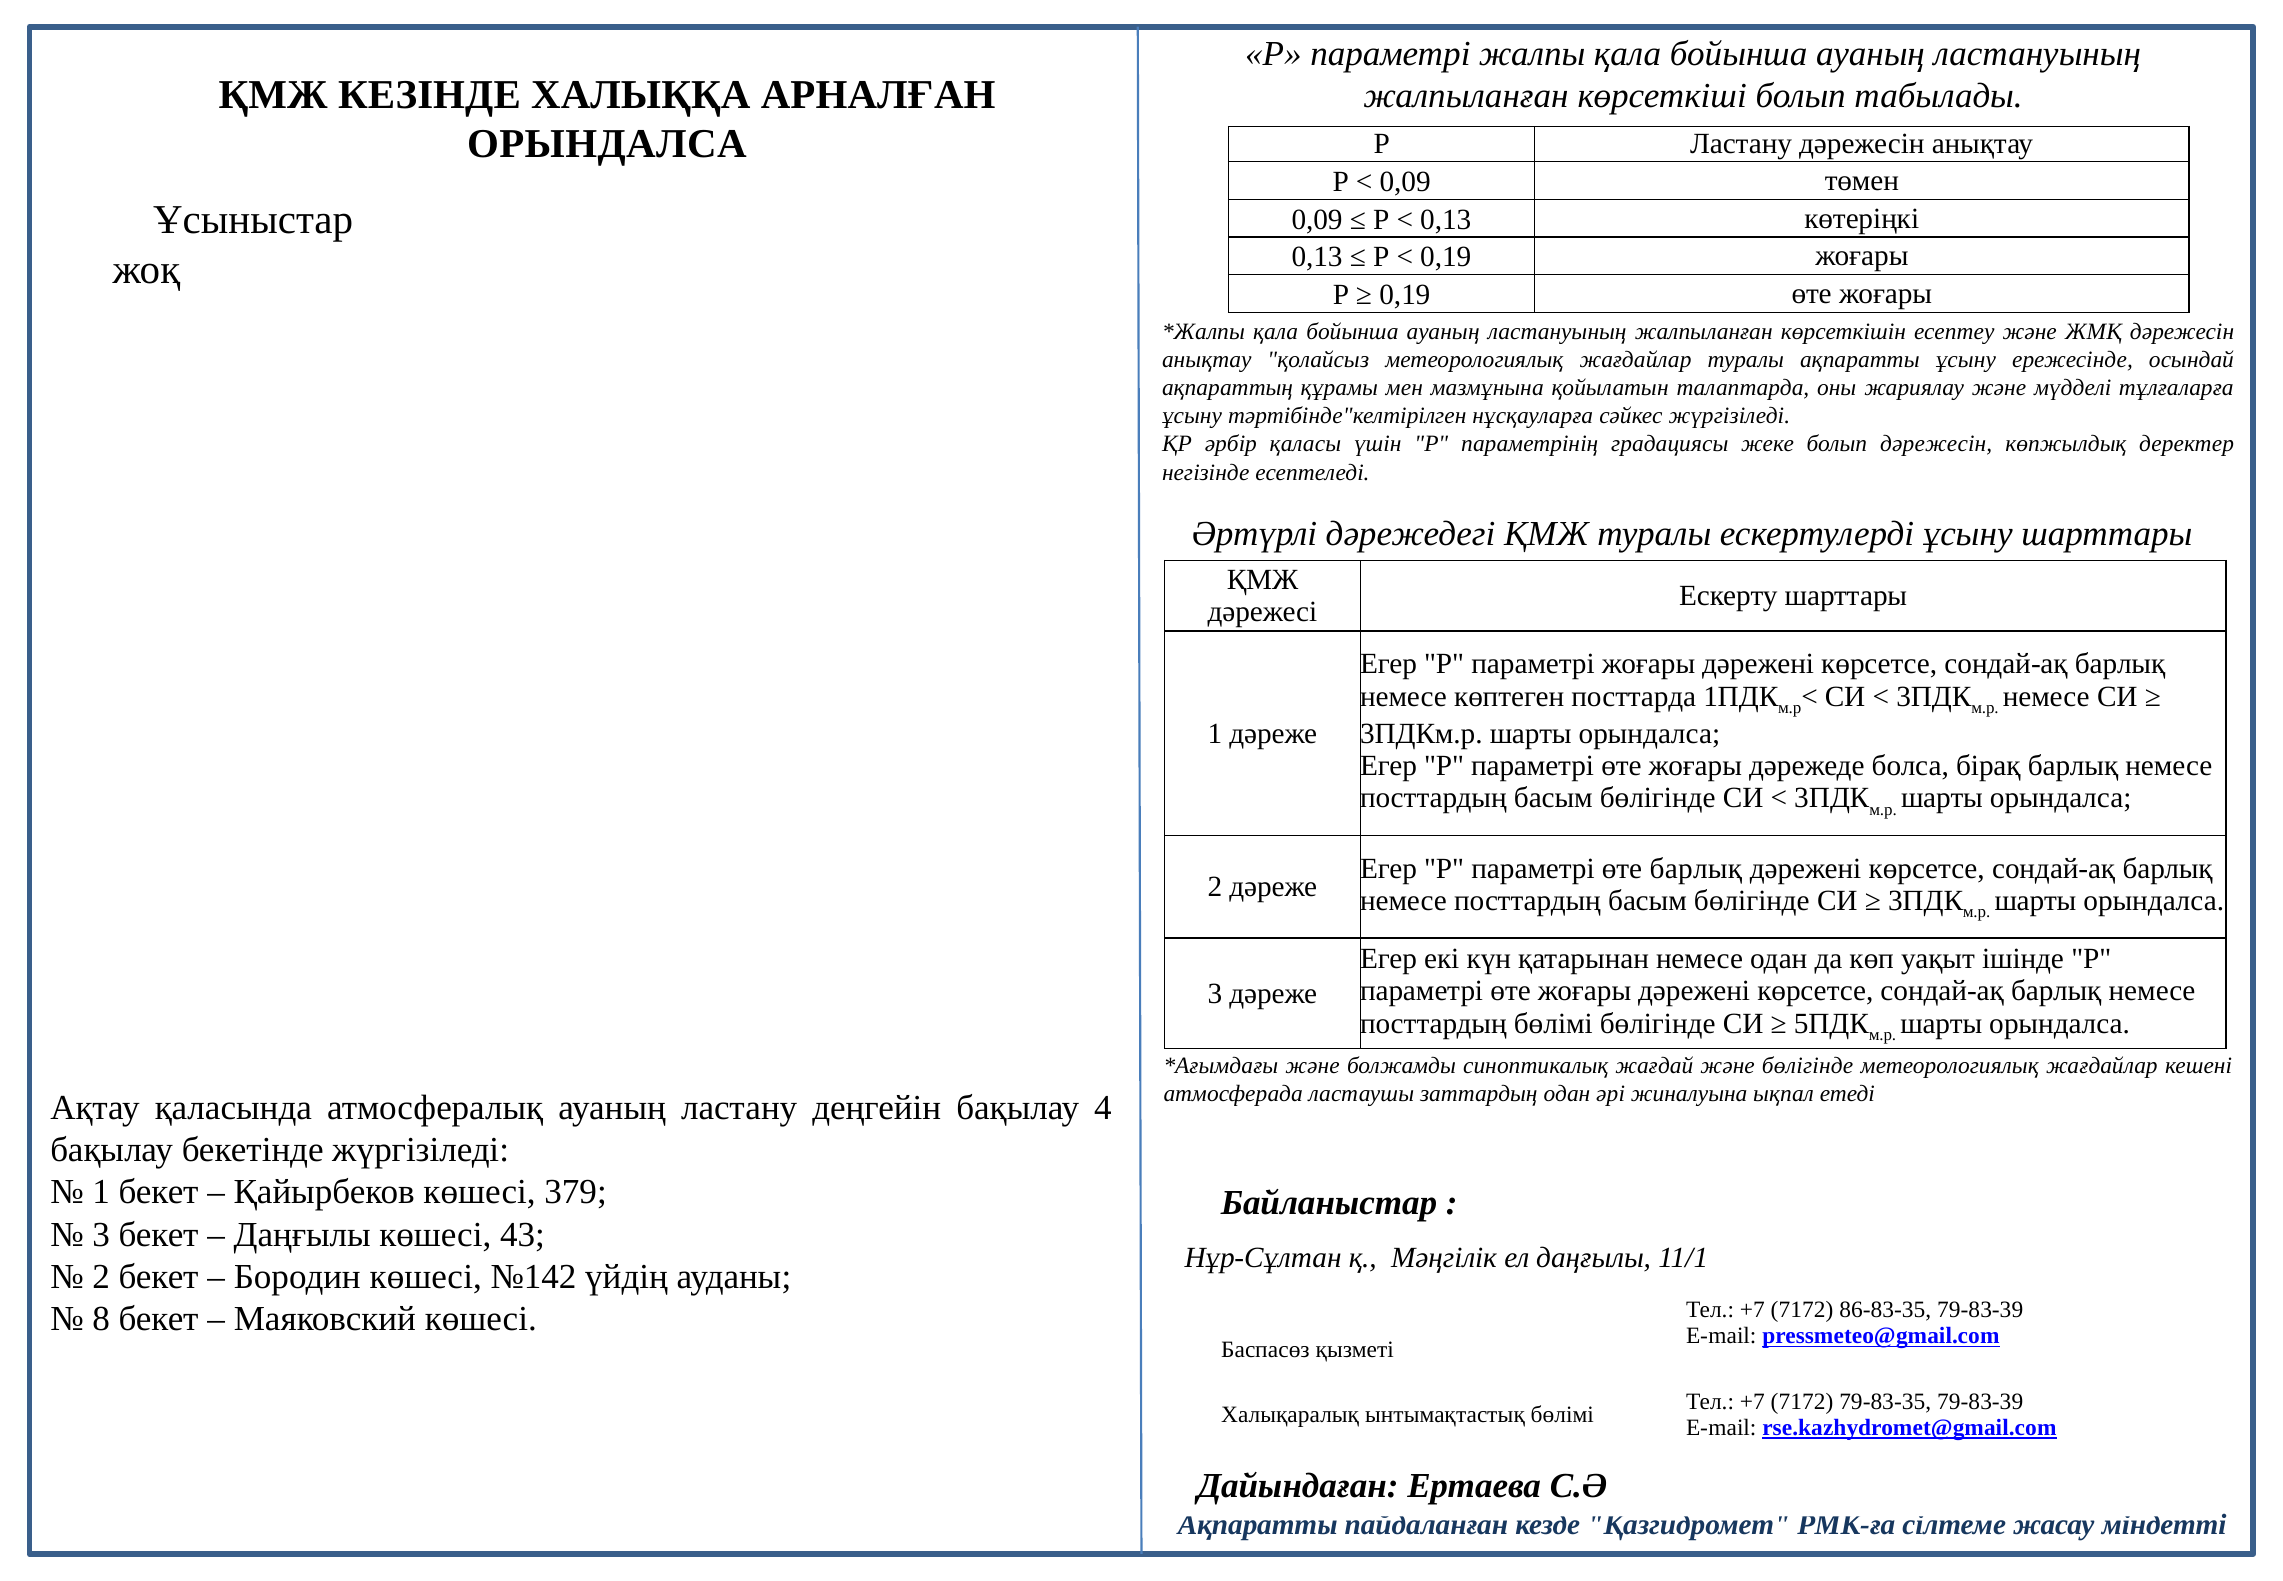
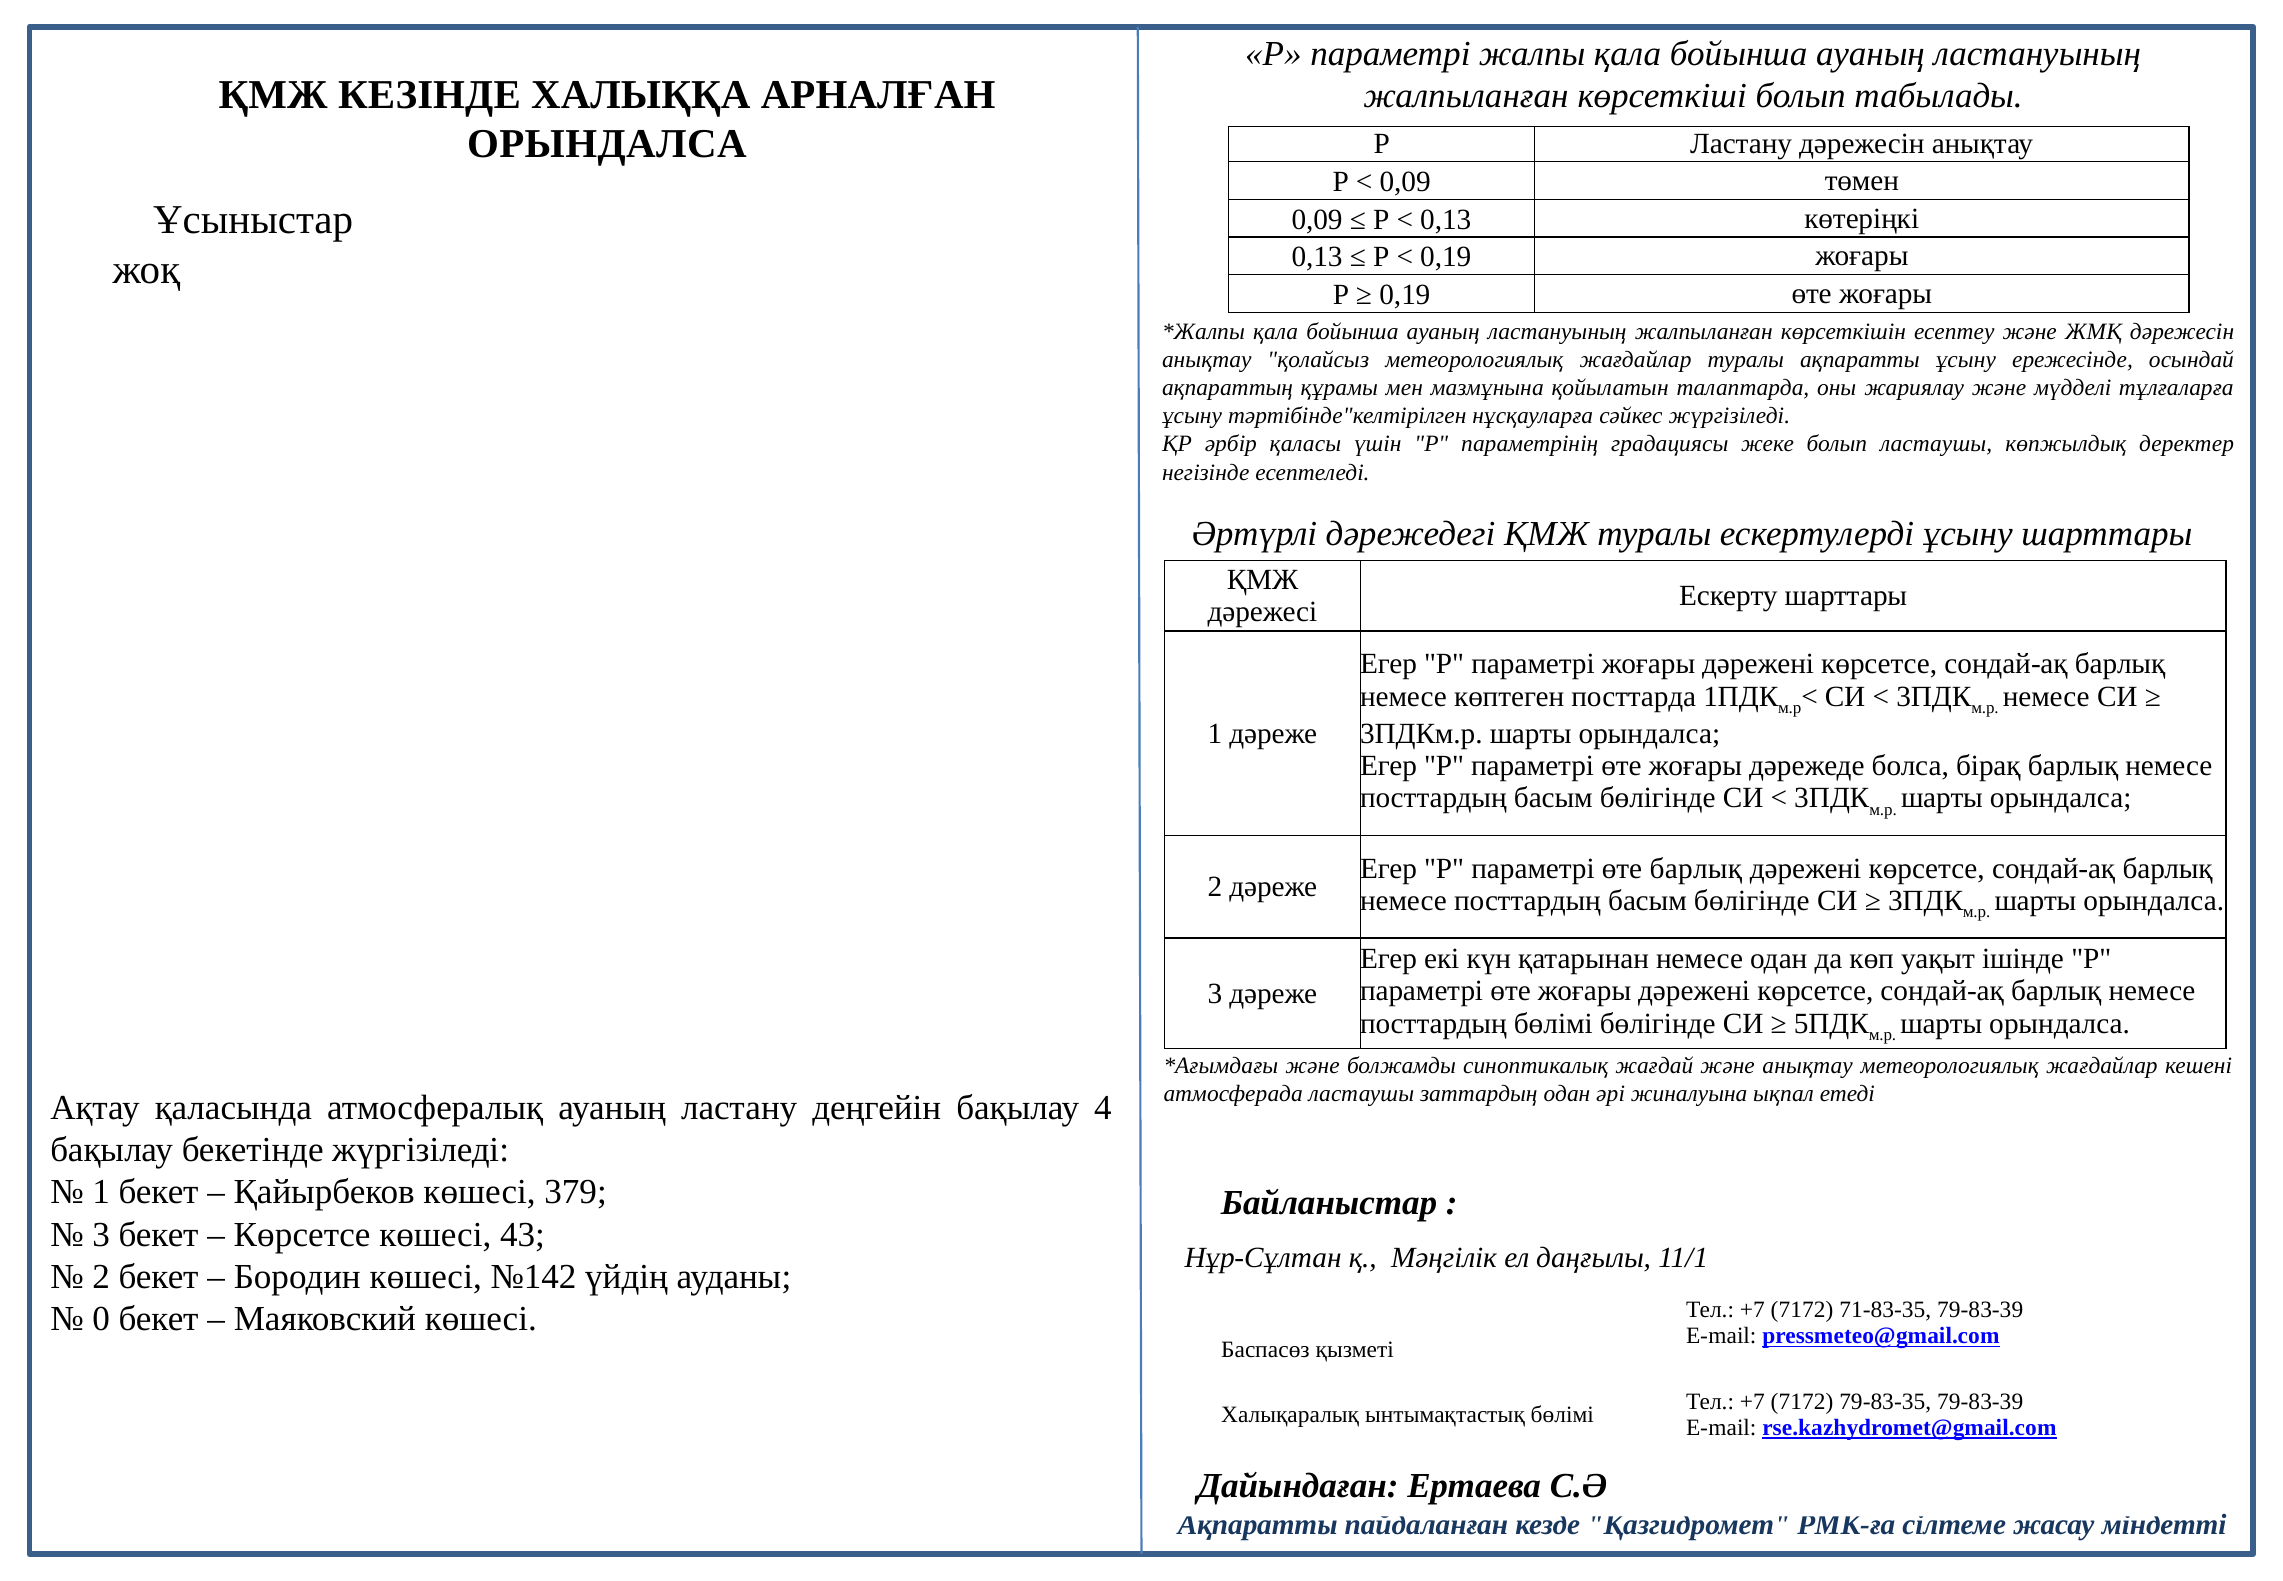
болып дәрежесін: дәрежесін -> ластаушы
және бөлігінде: бөлігінде -> анықтау
Даңғылы at (302, 1234): Даңғылы -> Көрсетсе
86-83-35: 86-83-35 -> 71-83-35
8: 8 -> 0
